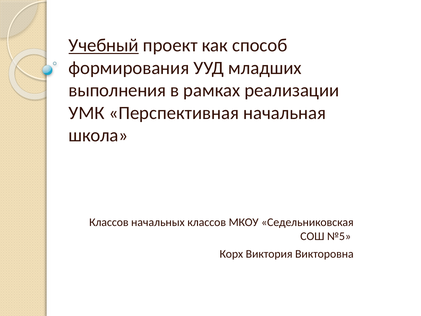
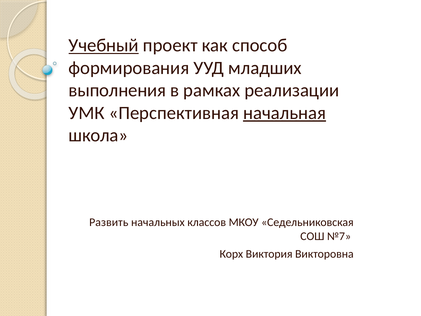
начальная underline: none -> present
Классов at (109, 222): Классов -> Развить
№5: №5 -> №7
